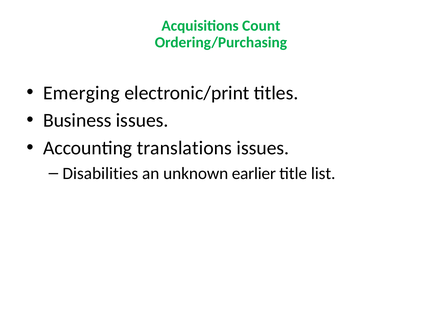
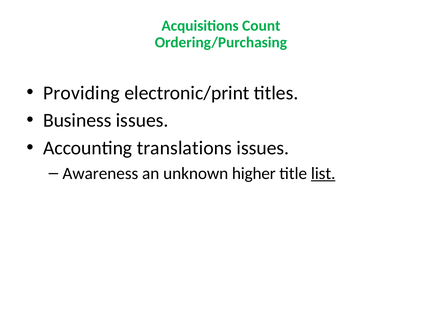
Emerging: Emerging -> Providing
Disabilities: Disabilities -> Awareness
earlier: earlier -> higher
list underline: none -> present
